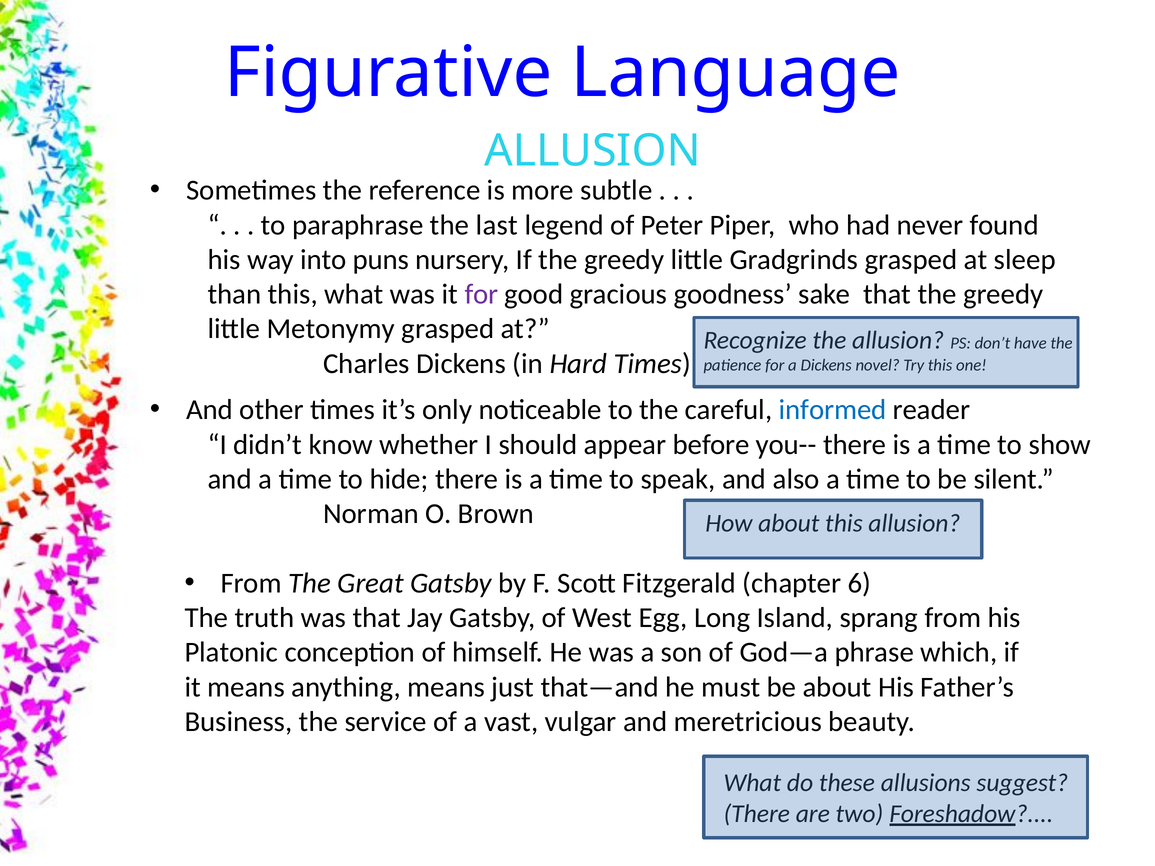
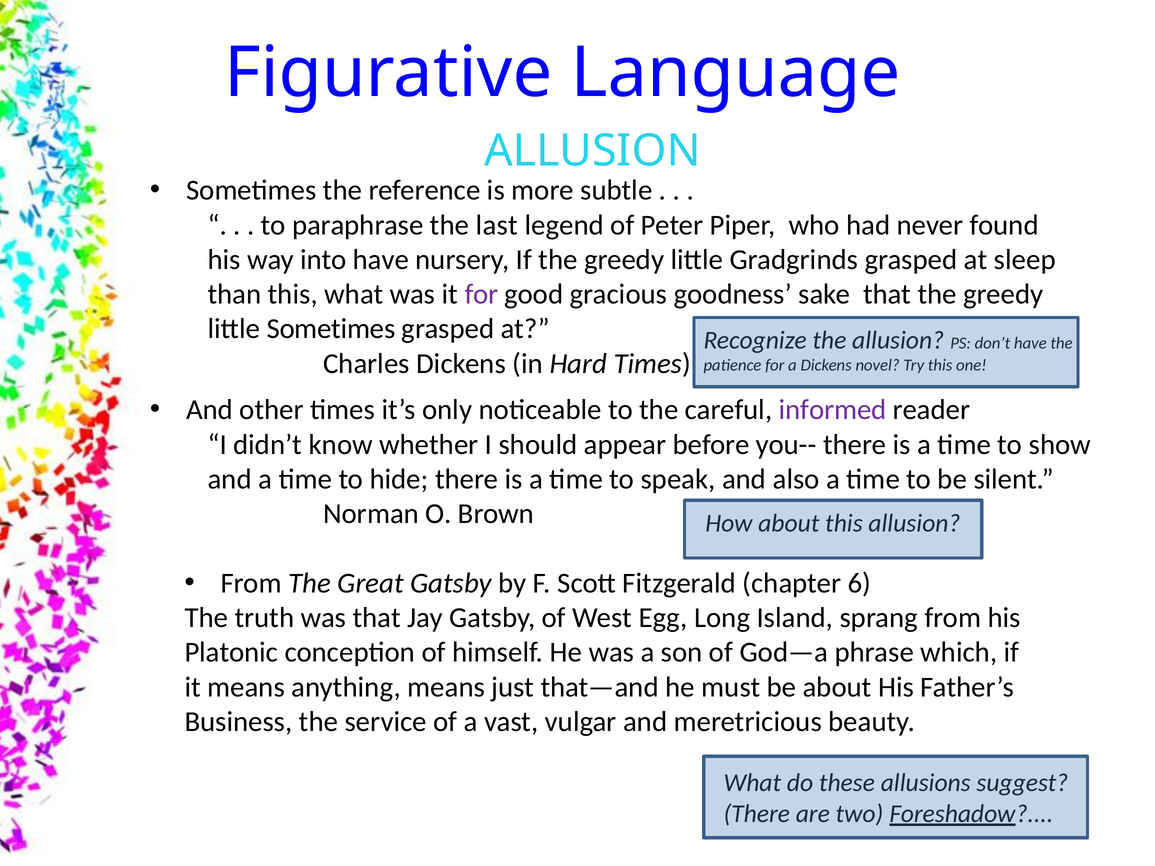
into puns: puns -> have
little Metonymy: Metonymy -> Sometimes
informed colour: blue -> purple
